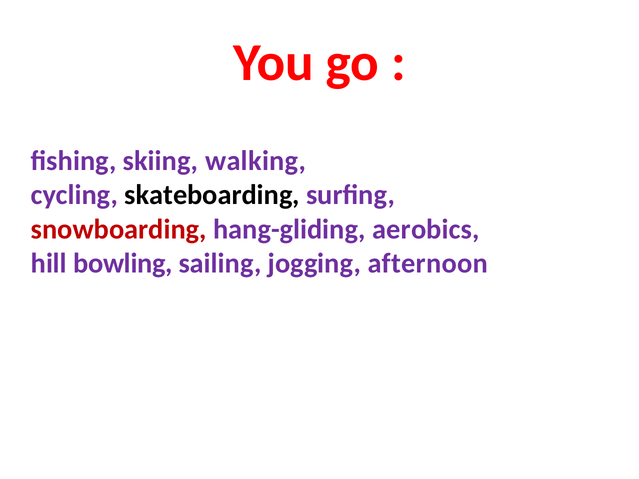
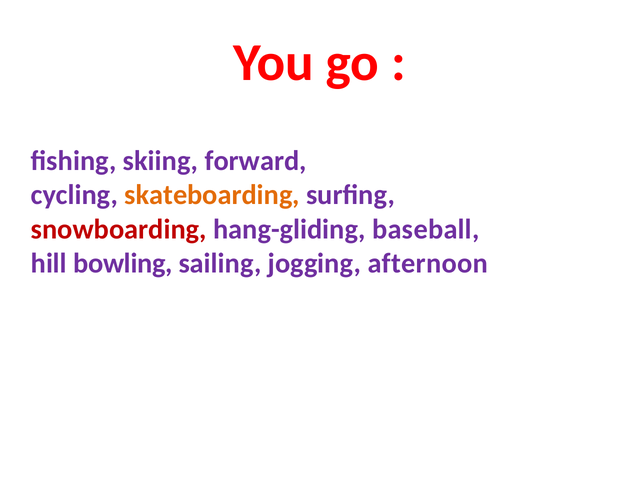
walking: walking -> forward
skateboarding colour: black -> orange
aerobics: aerobics -> baseball
